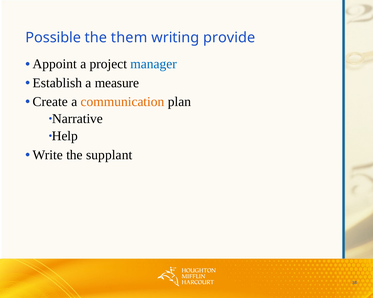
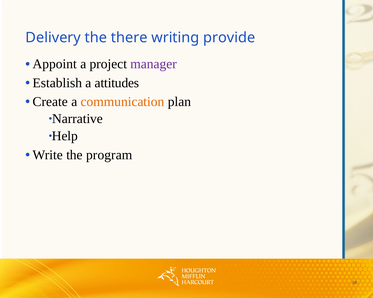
Possible: Possible -> Delivery
them: them -> there
manager colour: blue -> purple
measure: measure -> attitudes
supplant: supplant -> program
